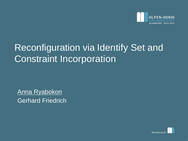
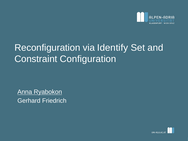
Incorporation: Incorporation -> Configuration
